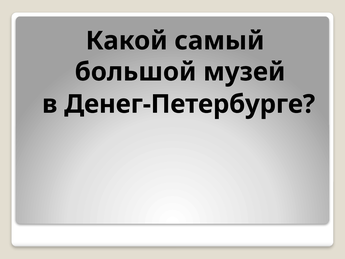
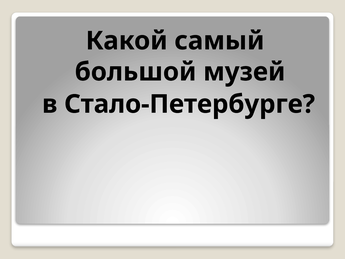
Денег-Петербурге: Денег-Петербурге -> Стало-Петербурге
